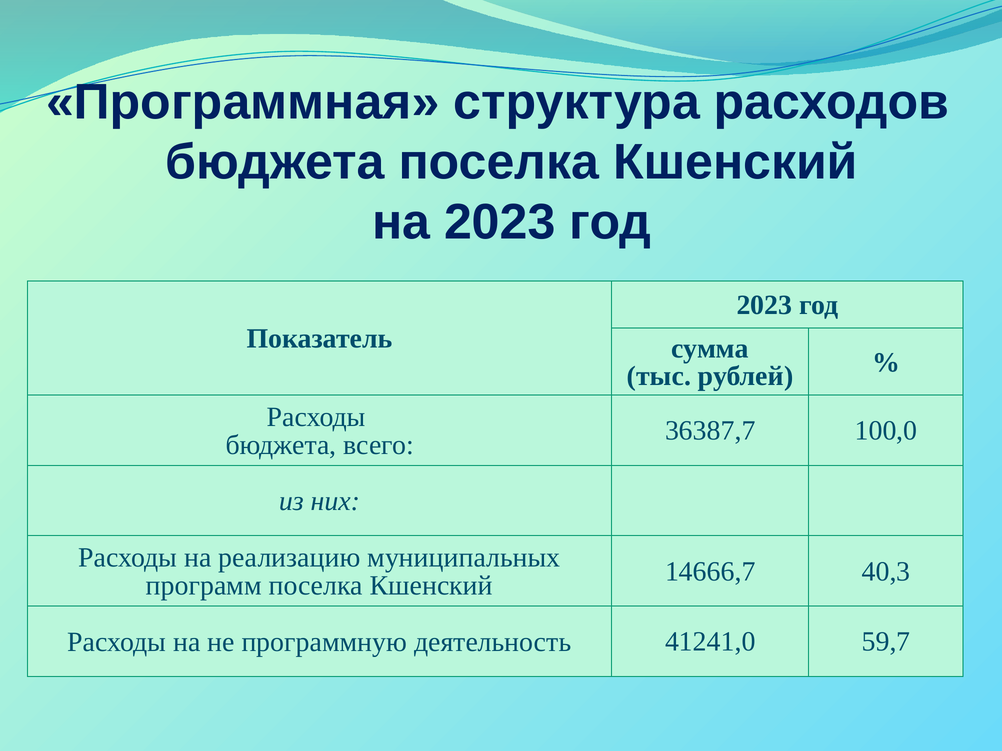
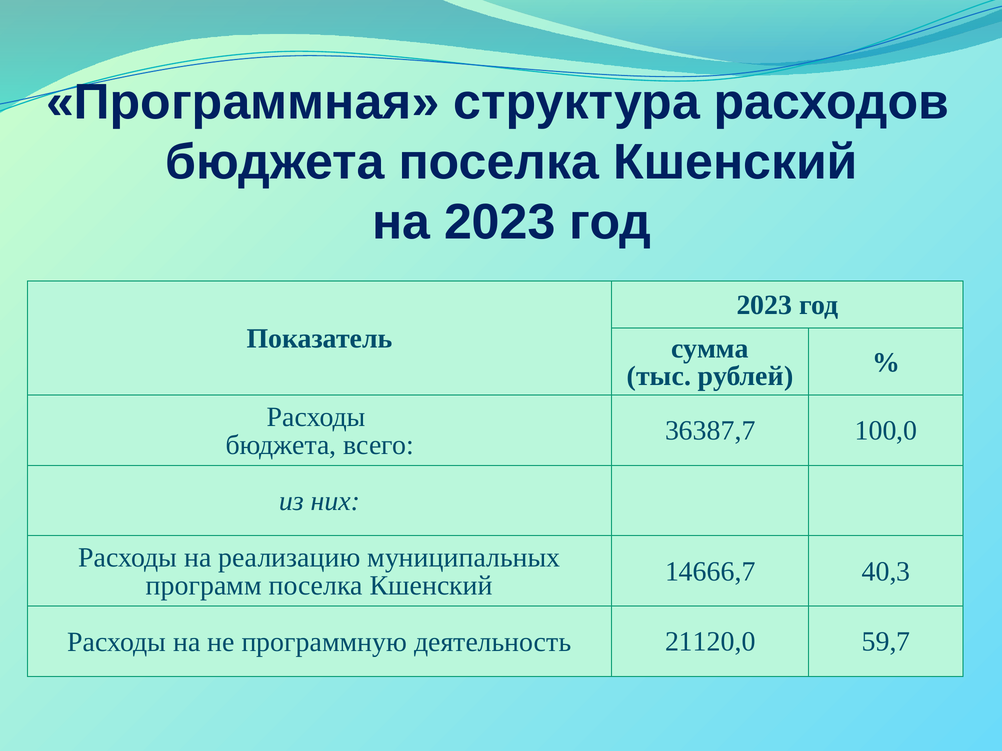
41241,0: 41241,0 -> 21120,0
